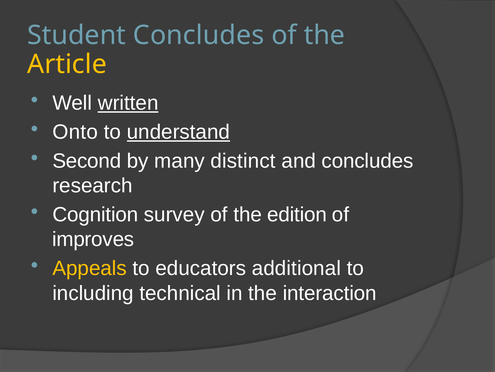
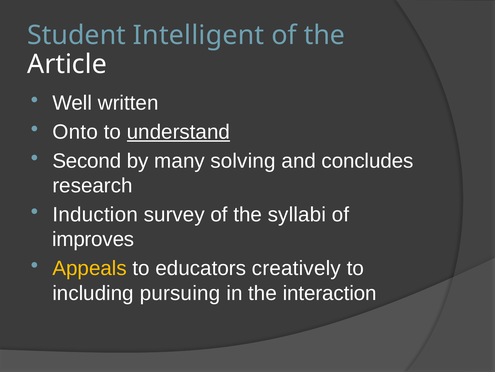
Student Concludes: Concludes -> Intelligent
Article colour: yellow -> white
written underline: present -> none
distinct: distinct -> solving
Cognition: Cognition -> Induction
edition: edition -> syllabi
additional: additional -> creatively
technical: technical -> pursuing
